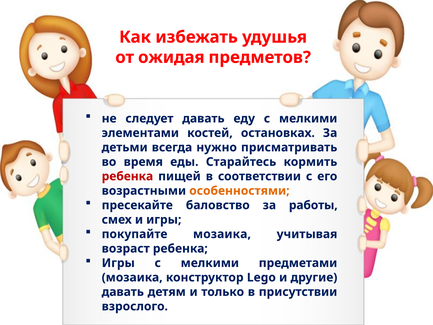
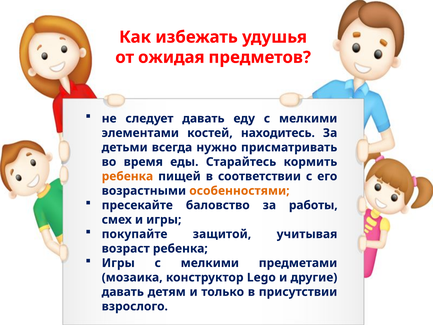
остановках: остановках -> находитесь
ребенка at (127, 176) colour: red -> orange
покупайте мозаика: мозаика -> защитой
